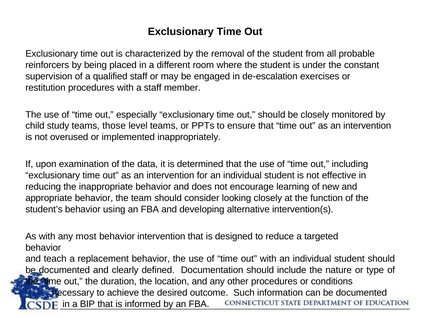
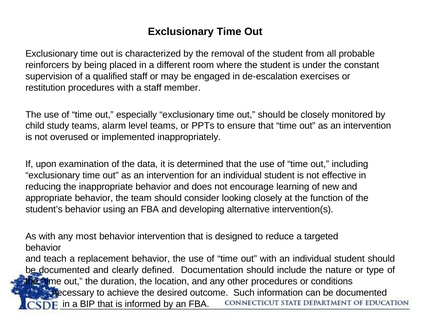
those: those -> alarm
